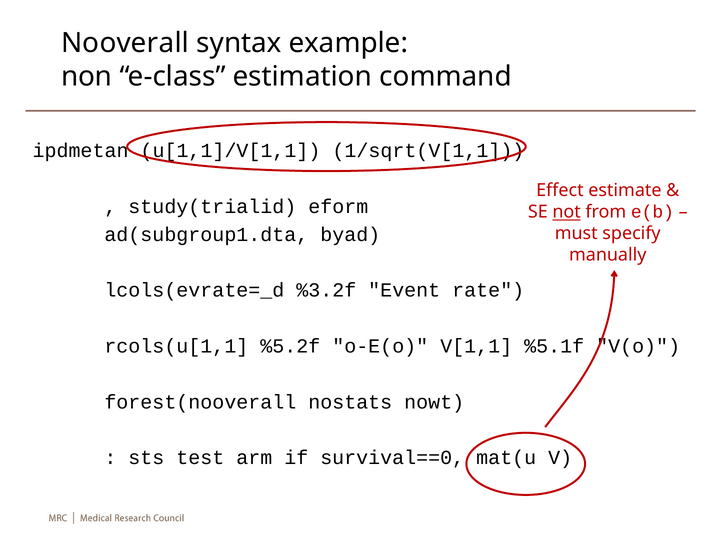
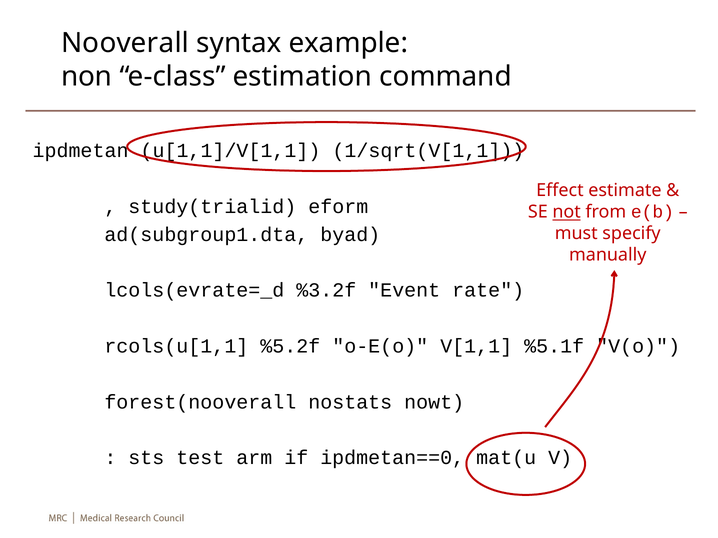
survival==0: survival==0 -> ipdmetan==0
